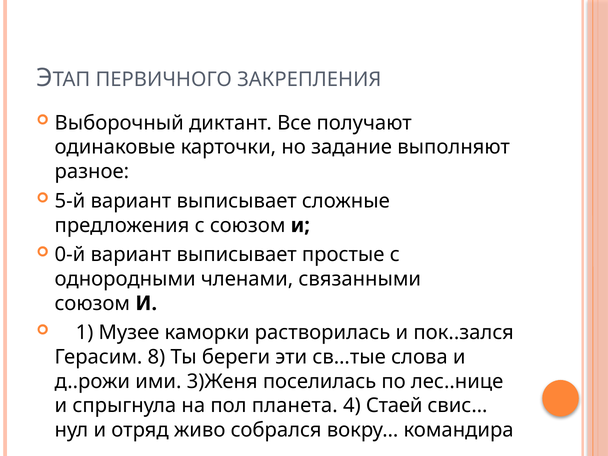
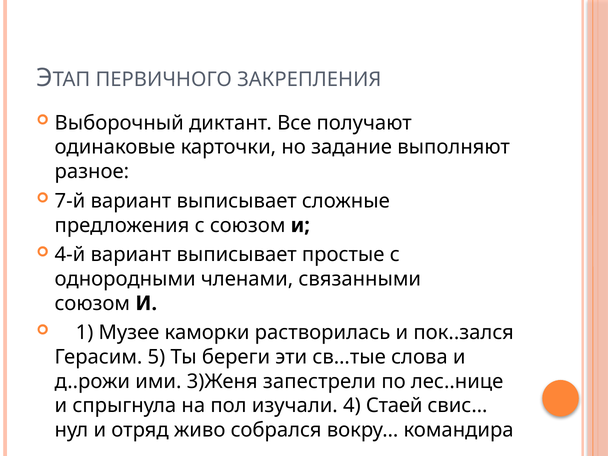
5-й: 5-й -> 7-й
0-й: 0-й -> 4-й
8: 8 -> 5
поселилась: поселилась -> запестрели
планета: планета -> изучали
